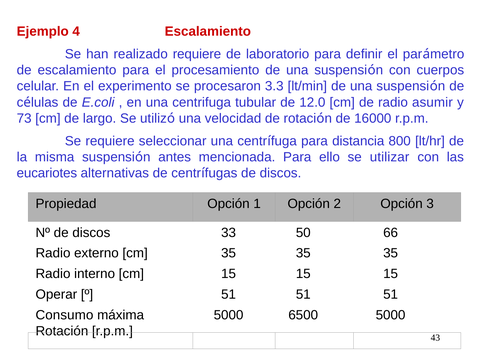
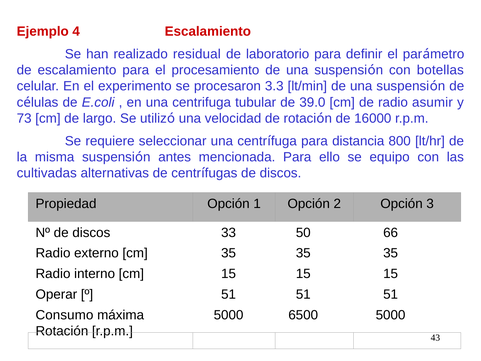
realizado requiere: requiere -> residual
cuerpos: cuerpos -> botellas
12.0: 12.0 -> 39.0
utilizar: utilizar -> equipo
eucariotes: eucariotes -> cultivadas
